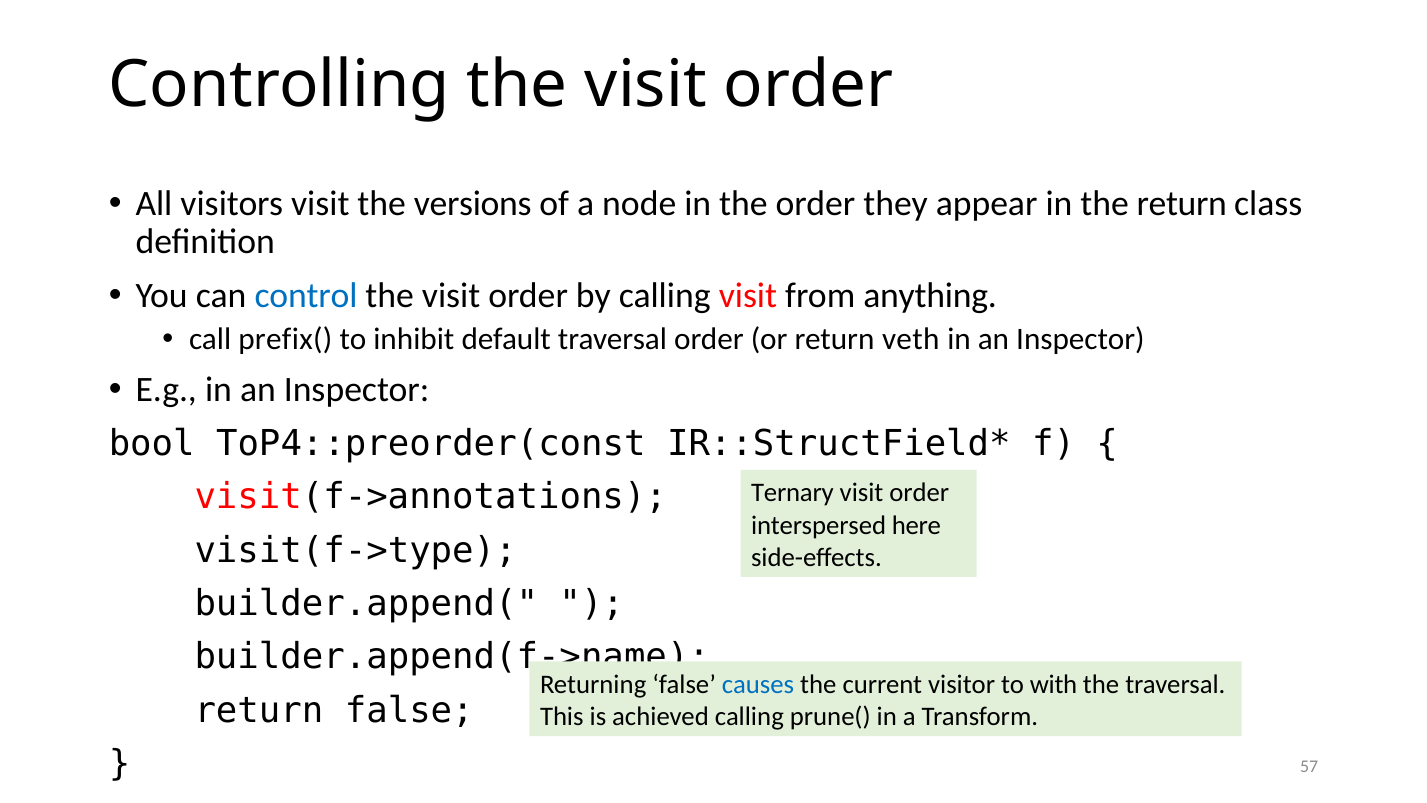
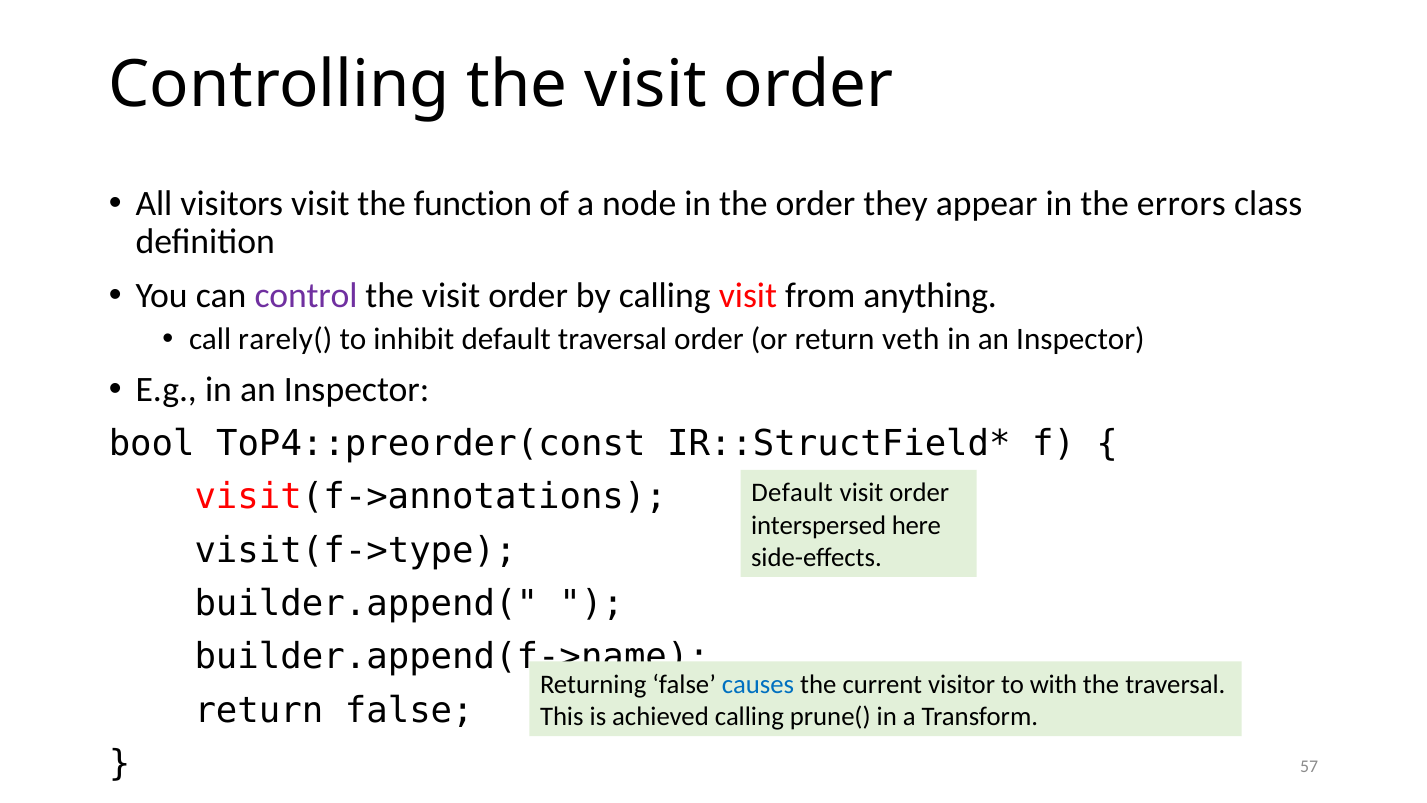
versions: versions -> function
the return: return -> errors
control colour: blue -> purple
prefix(: prefix( -> rarely(
Ternary at (792, 493): Ternary -> Default
